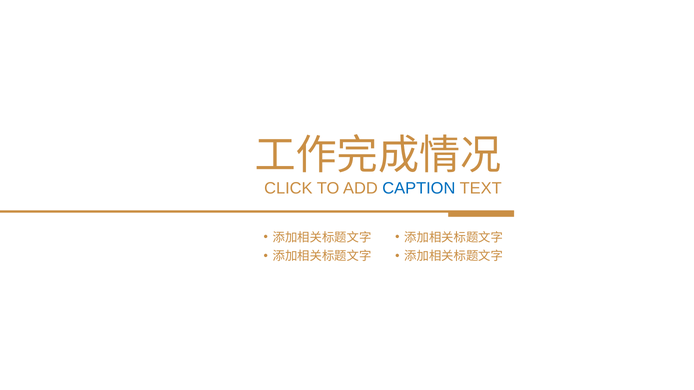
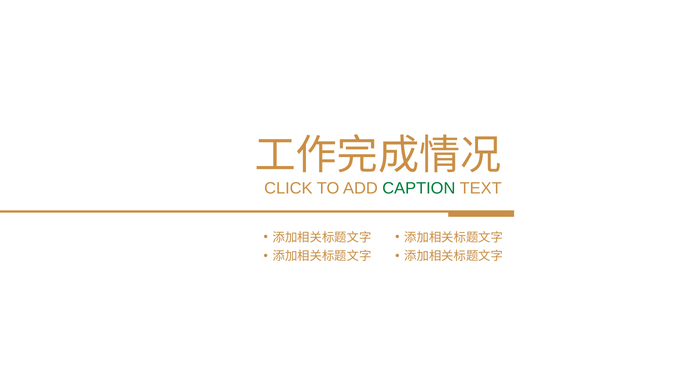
CAPTION colour: blue -> green
